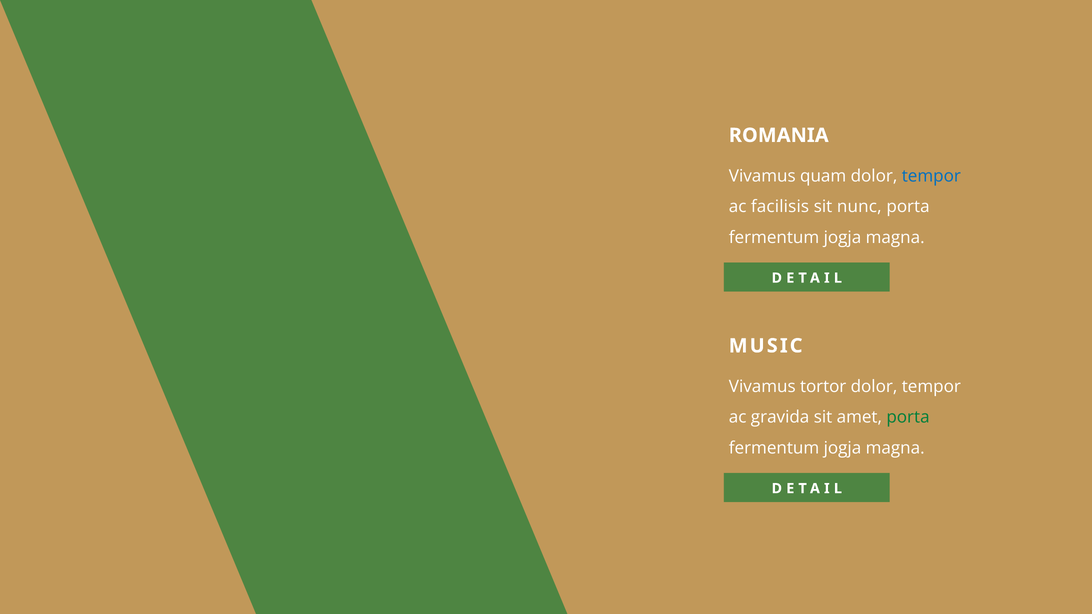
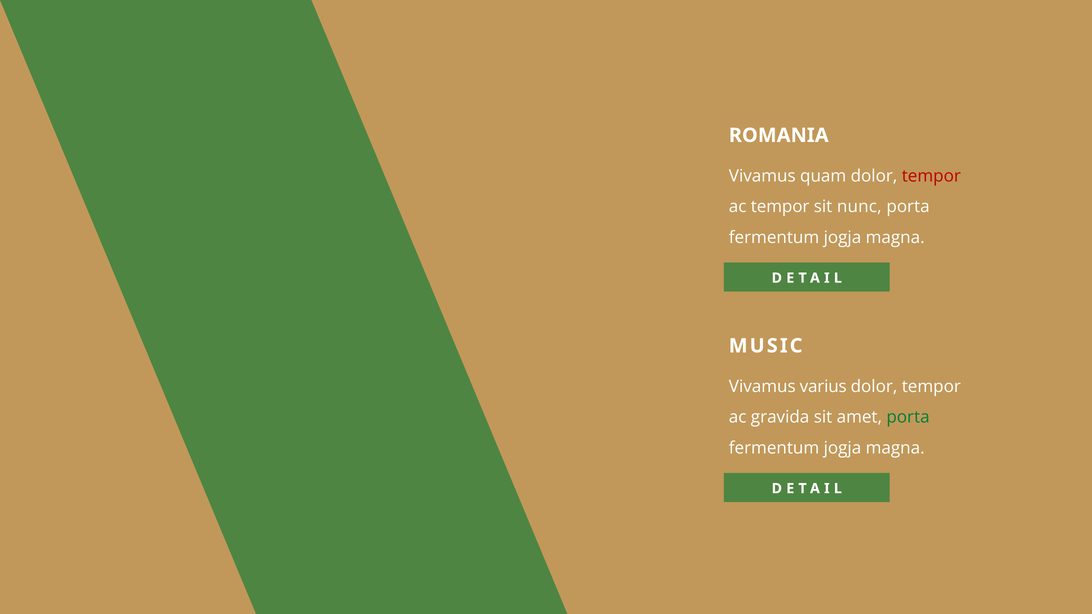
tempor at (931, 176) colour: blue -> red
ac facilisis: facilisis -> tempor
tortor: tortor -> varius
